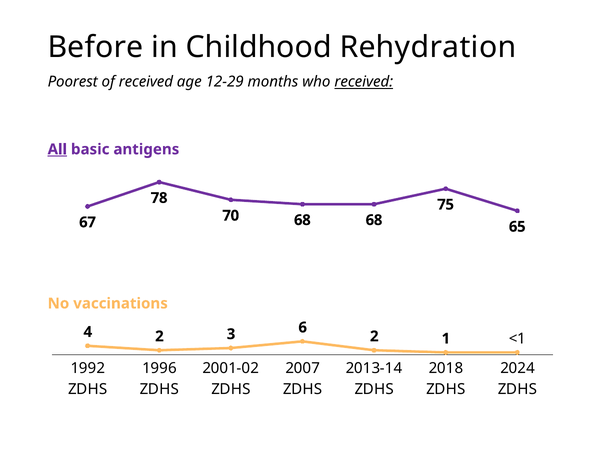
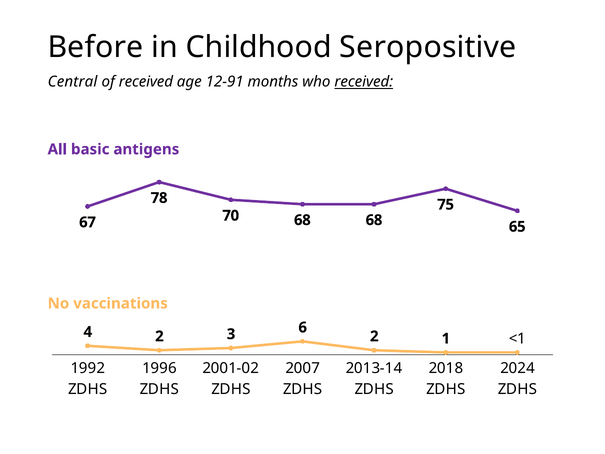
Rehydration: Rehydration -> Seropositive
Poorest: Poorest -> Central
12-29: 12-29 -> 12-91
All underline: present -> none
